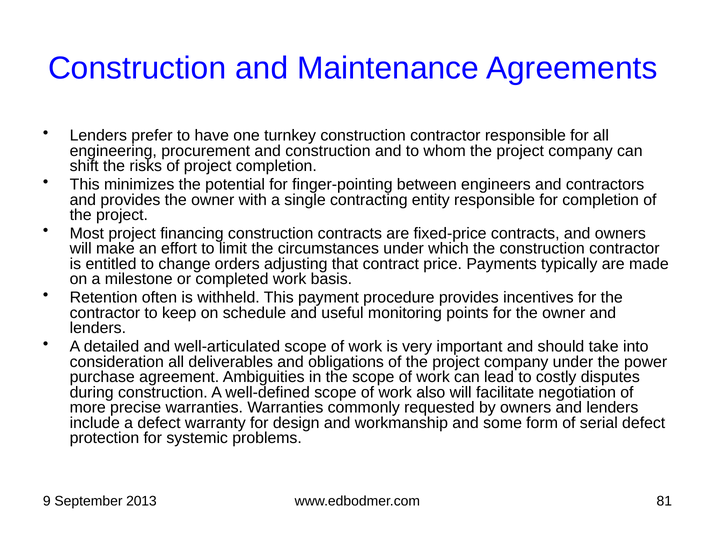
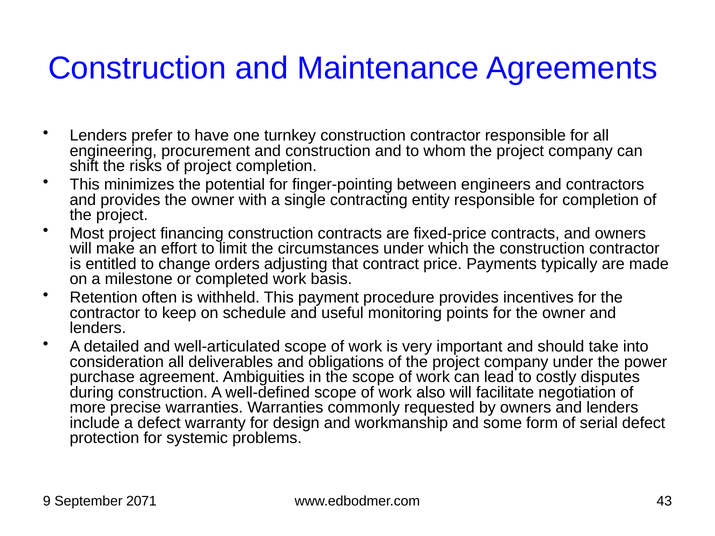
2013: 2013 -> 2071
81: 81 -> 43
